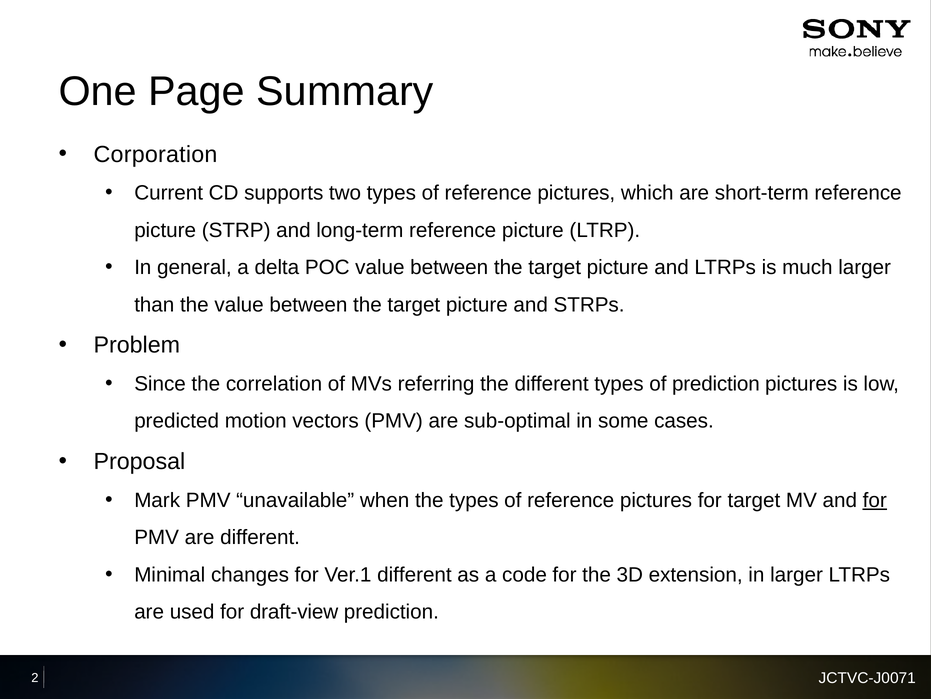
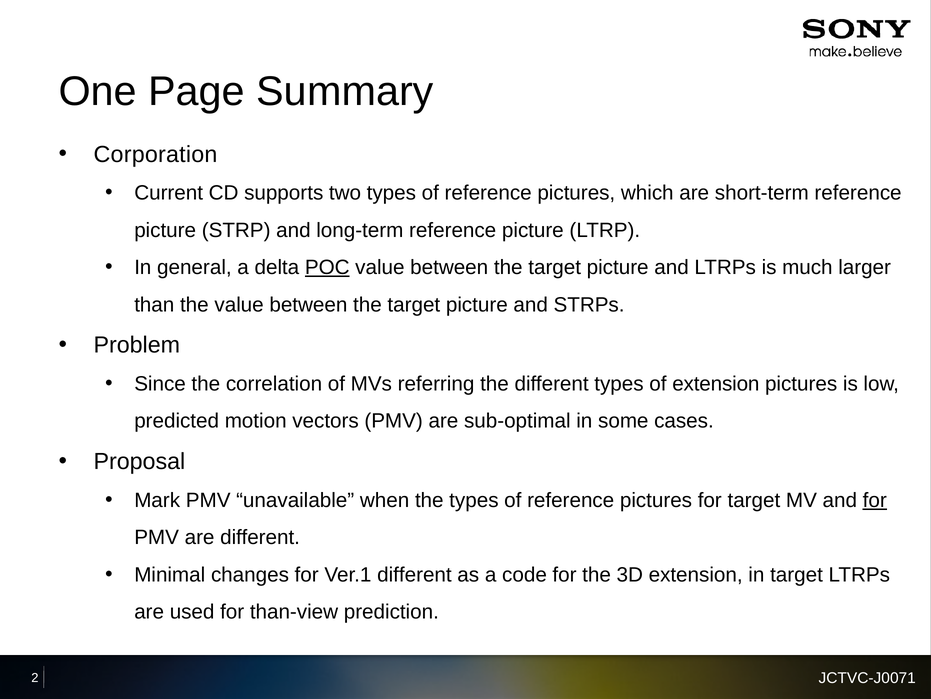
POC underline: none -> present
of prediction: prediction -> extension
in larger: larger -> target
draft-view: draft-view -> than-view
